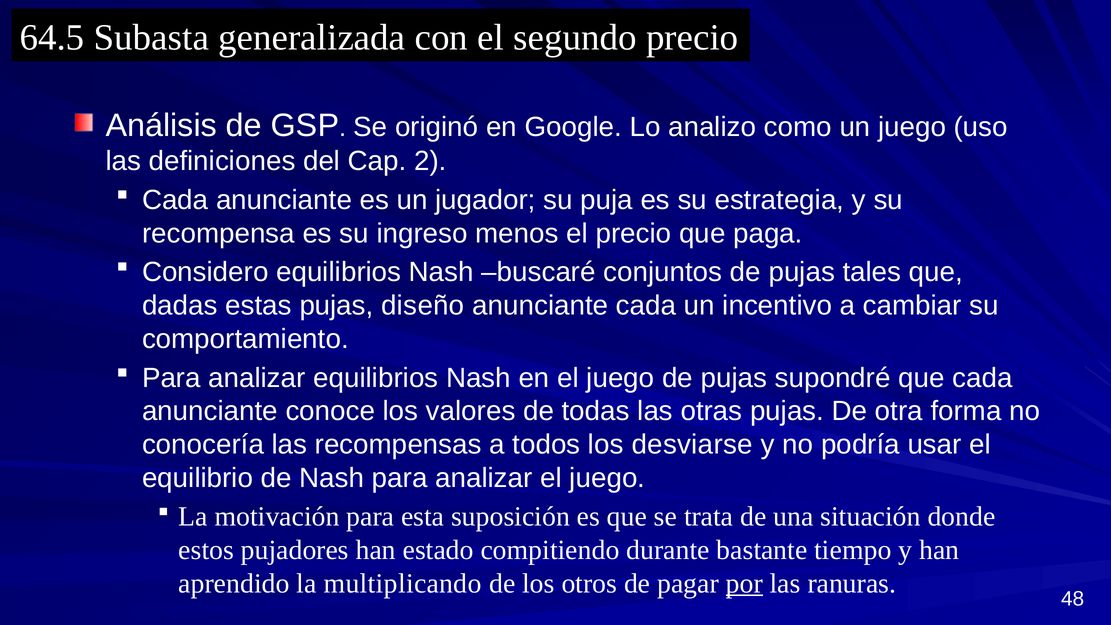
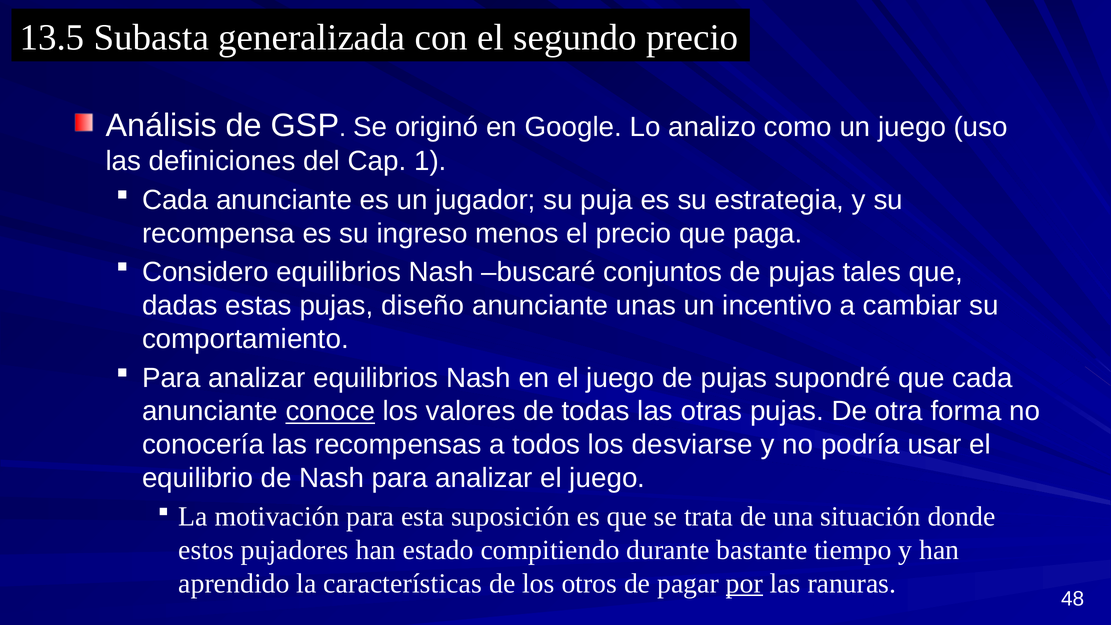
64.5: 64.5 -> 13.5
2: 2 -> 1
anunciante cada: cada -> unas
conoce underline: none -> present
multiplicando: multiplicando -> características
